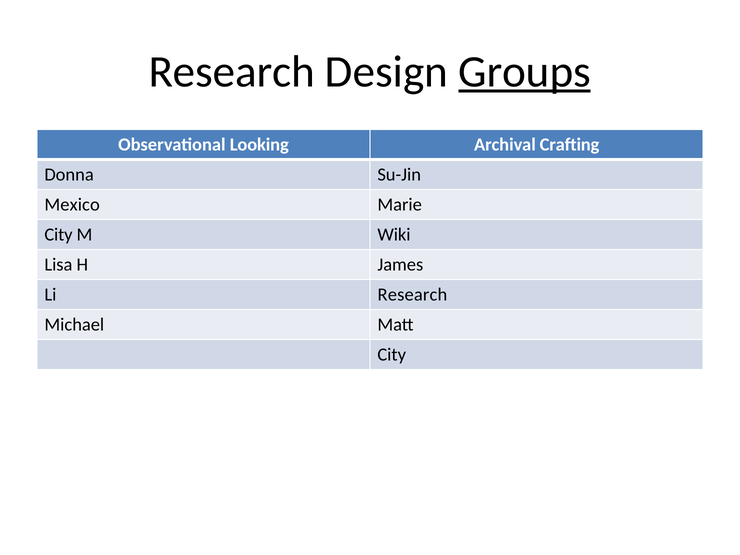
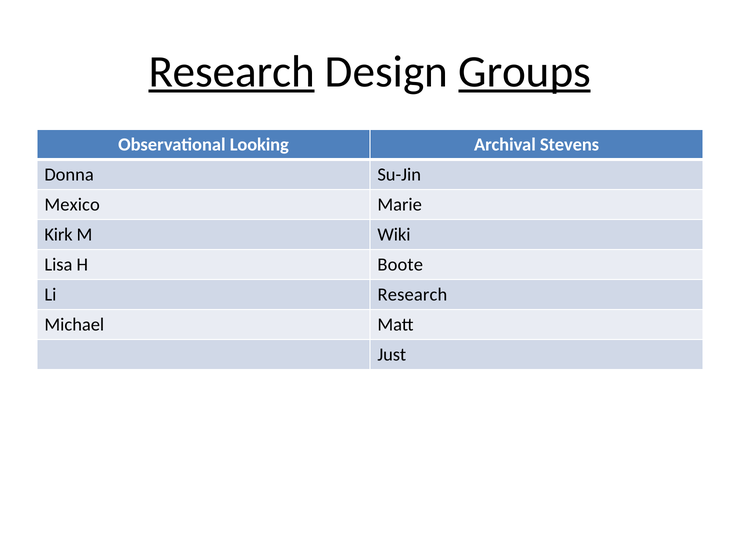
Research at (232, 72) underline: none -> present
Crafting: Crafting -> Stevens
City at (59, 235): City -> Kirk
James: James -> Boote
City at (392, 355): City -> Just
